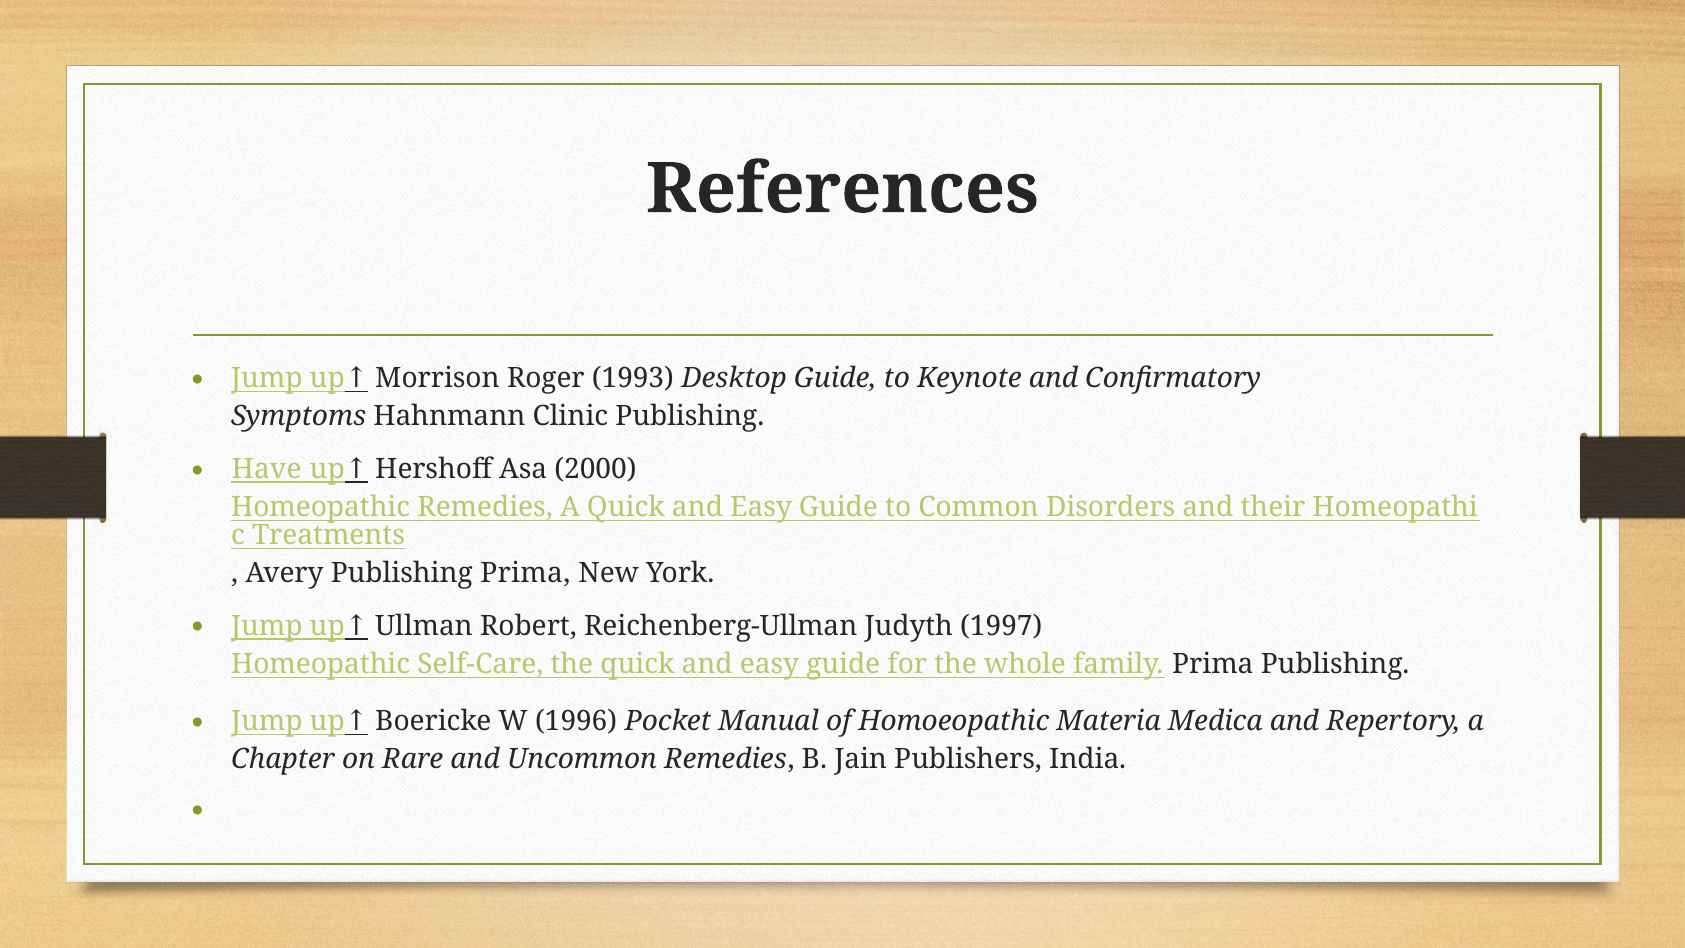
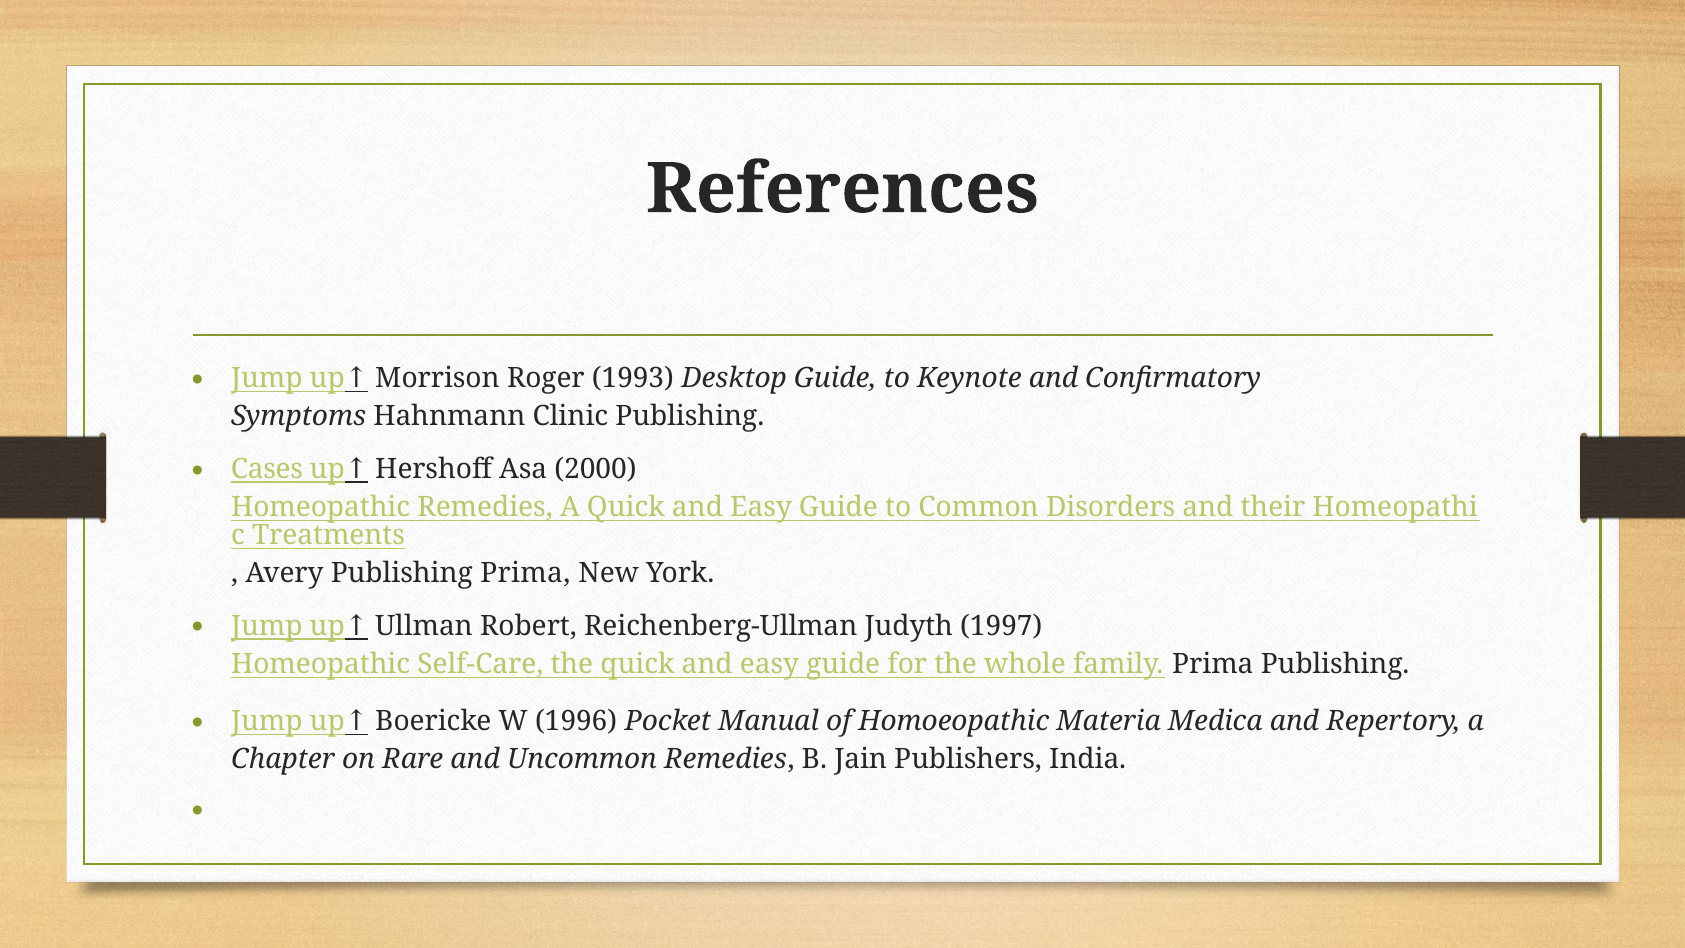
Have: Have -> Cases
